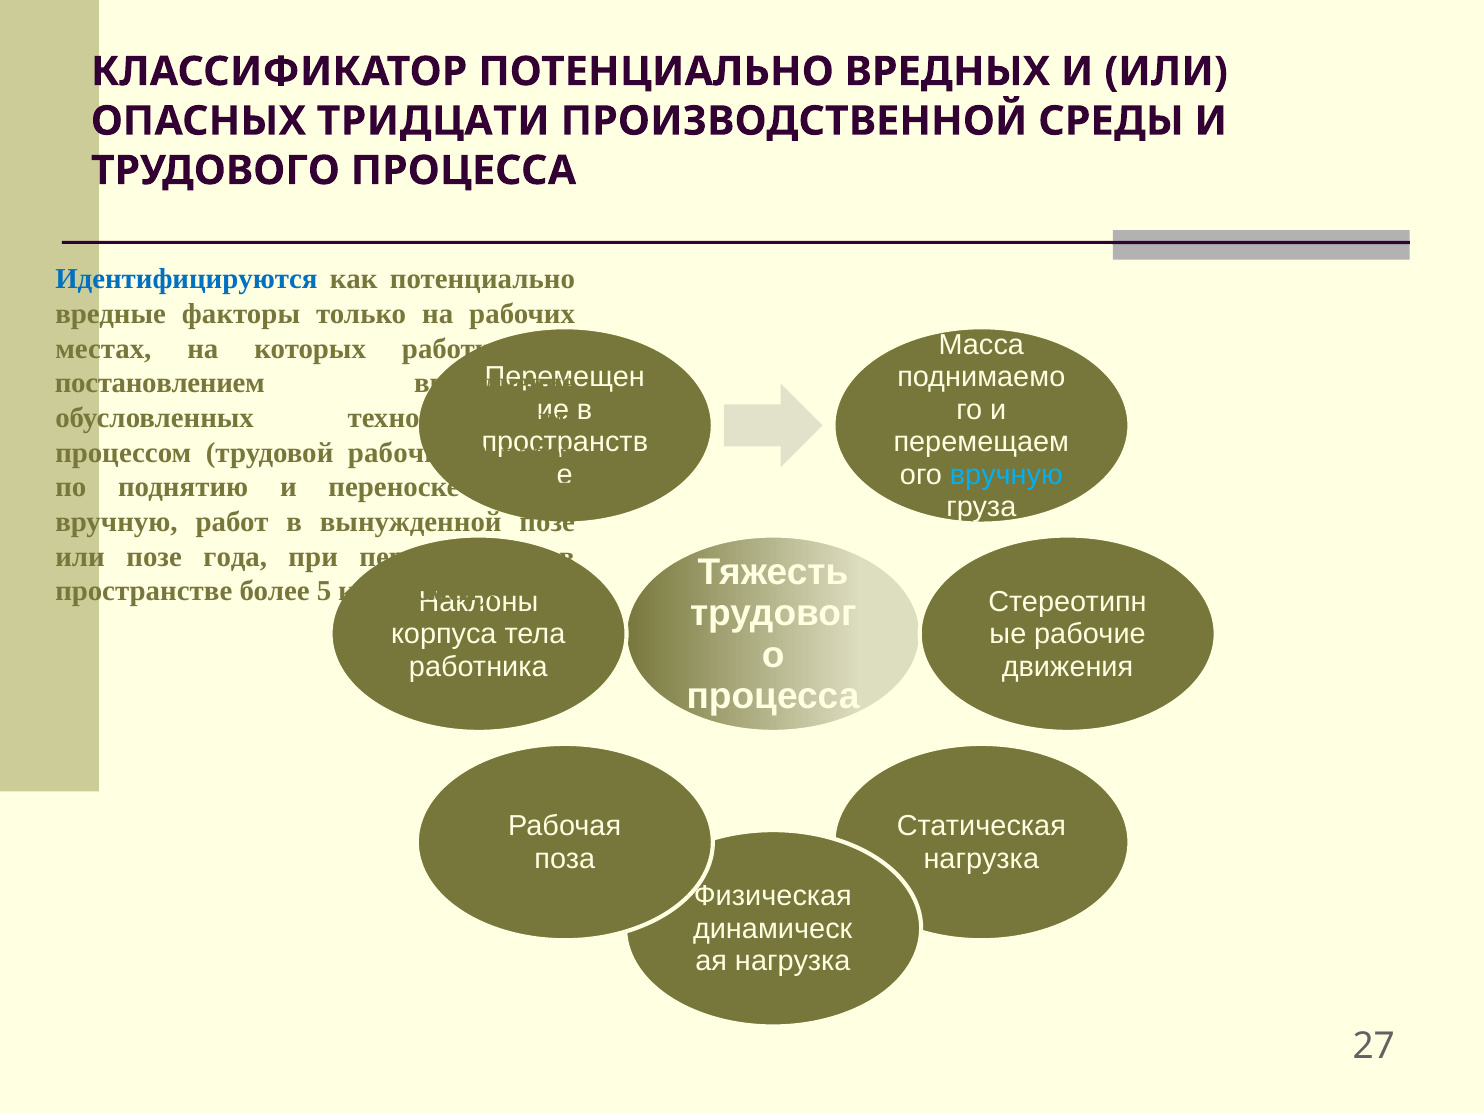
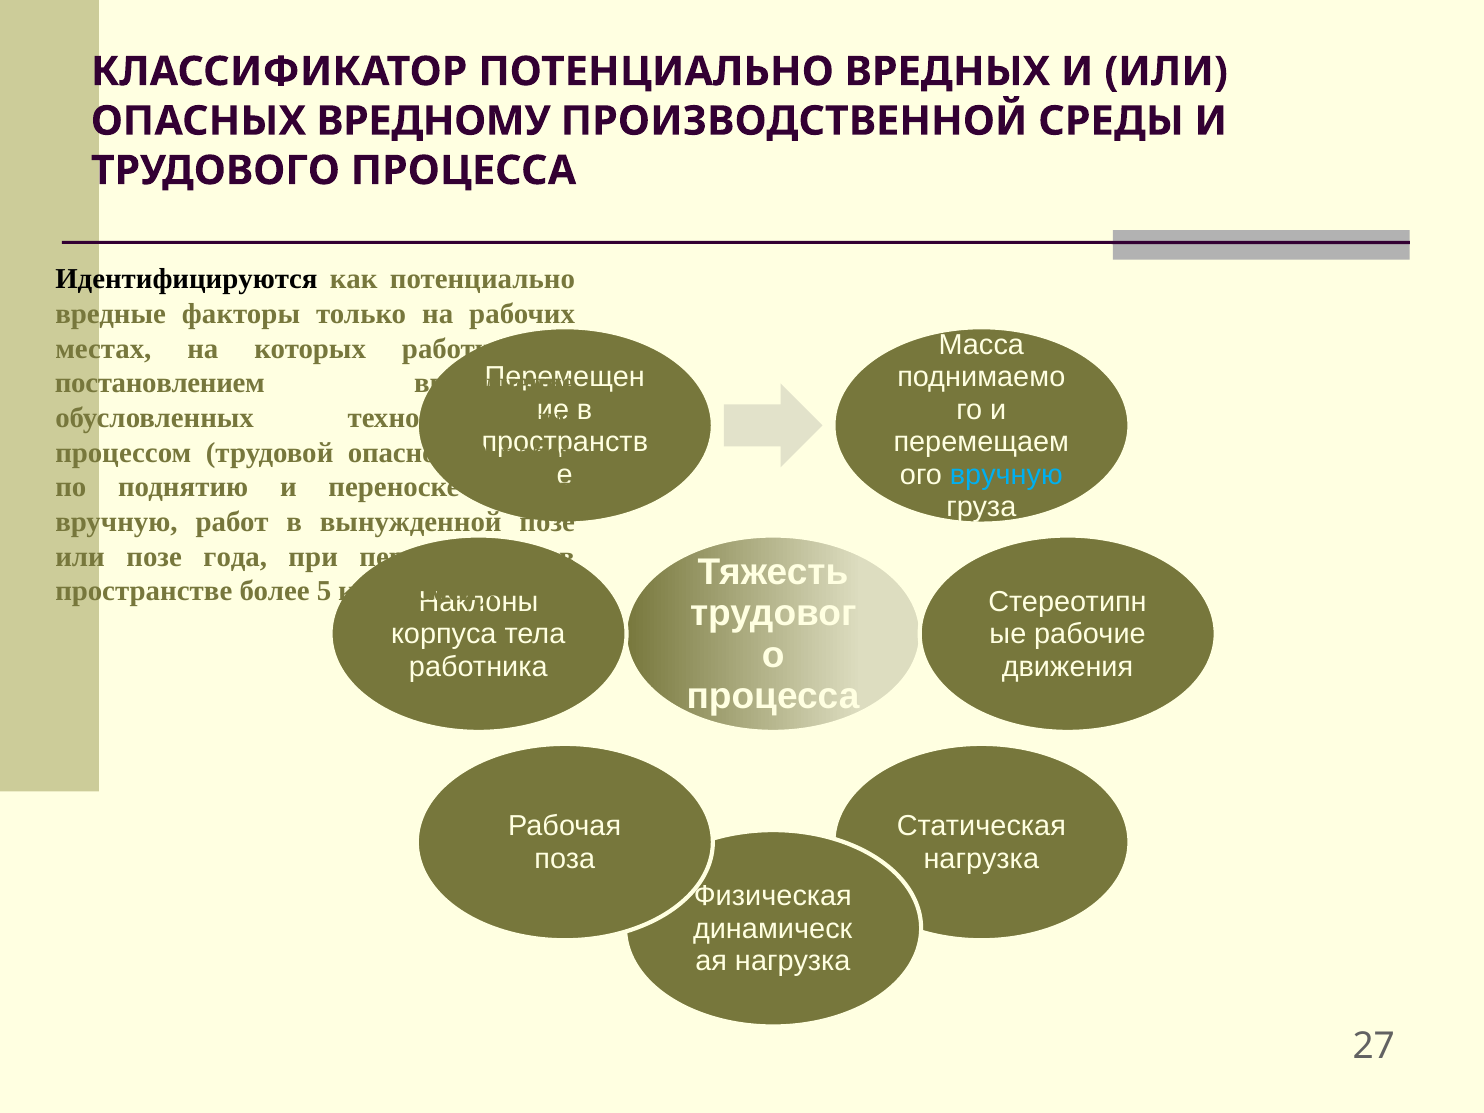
ТРИДЦАТИ: ТРИДЦАТИ -> ВРЕДНОМУ
Идентифицируются colour: blue -> black
рабочими: рабочими -> опасность
